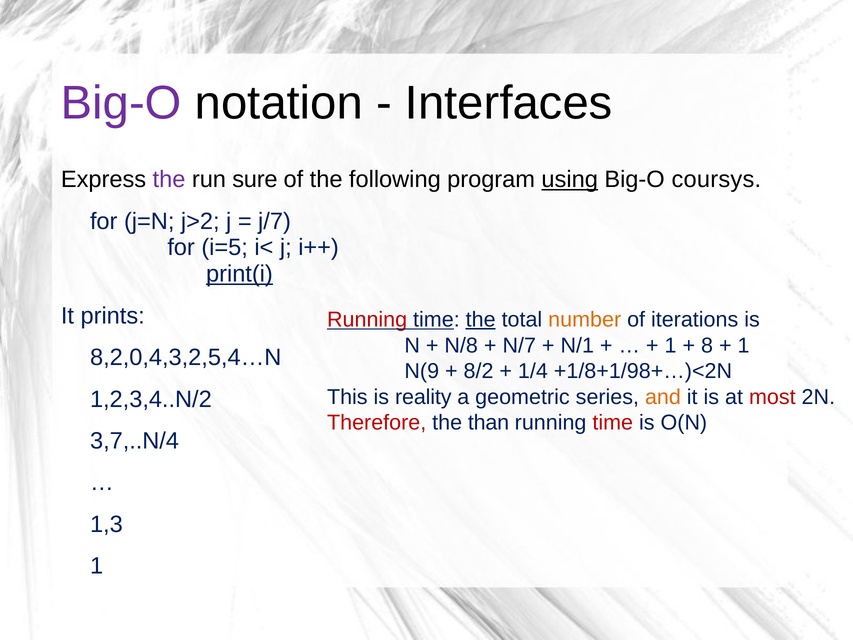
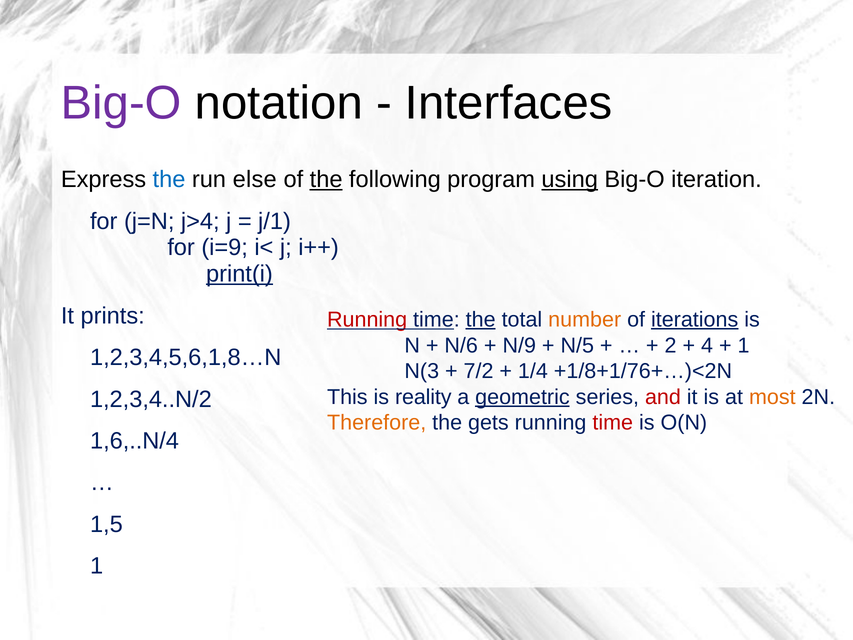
the at (169, 179) colour: purple -> blue
sure: sure -> else
the at (326, 179) underline: none -> present
coursys: coursys -> iteration
j>2: j>2 -> j>4
j/7: j/7 -> j/1
i=5: i=5 -> i=9
iterations underline: none -> present
N/8: N/8 -> N/6
N/7: N/7 -> N/9
N/1: N/1 -> N/5
1 at (671, 345): 1 -> 2
8: 8 -> 4
8,2,0,4,3,2,5,4…N: 8,2,0,4,3,2,5,4…N -> 1,2,3,4,5,6,1,8…N
N(9: N(9 -> N(3
8/2: 8/2 -> 7/2
+1/8+1/98+…)<2N: +1/8+1/98+…)<2N -> +1/8+1/76+…)<2N
geometric underline: none -> present
and colour: orange -> red
most colour: red -> orange
Therefore colour: red -> orange
than: than -> gets
3,7,..N/4: 3,7,..N/4 -> 1,6,..N/4
1,3: 1,3 -> 1,5
